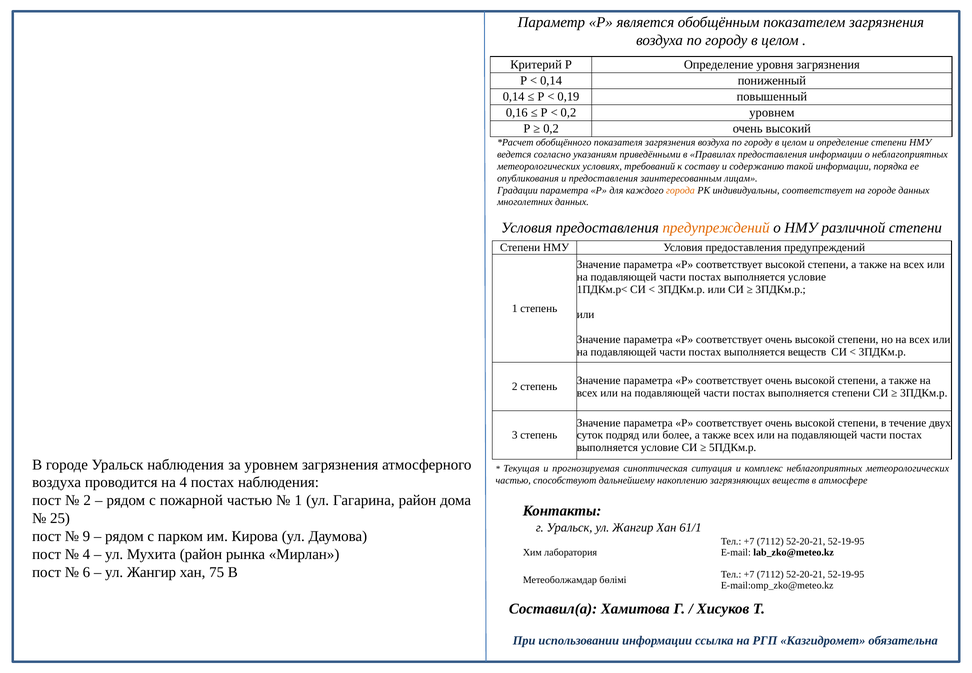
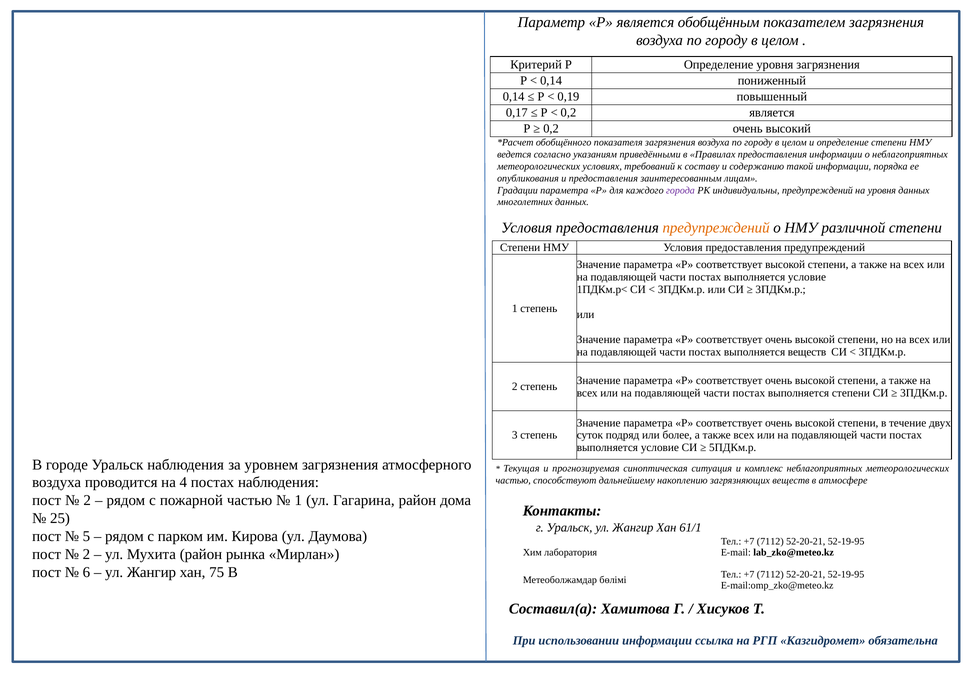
0,16: 0,16 -> 0,17
0,2 уровнем: уровнем -> является
города colour: orange -> purple
индивидуальны соответствует: соответствует -> предупреждений
на городе: городе -> уровня
9: 9 -> 5
4 at (86, 554): 4 -> 2
